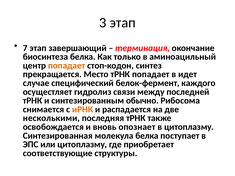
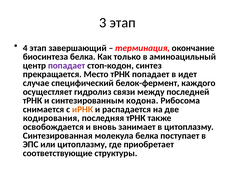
7: 7 -> 4
попадает at (67, 66) colour: orange -> purple
обычно: обычно -> кодона
несколькими: несколькими -> кодирования
опознает: опознает -> занимает
